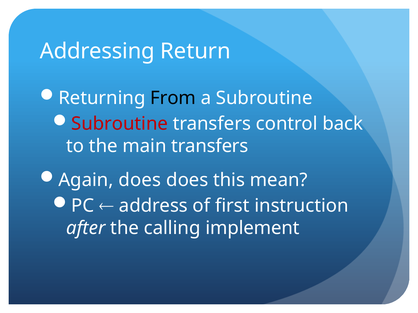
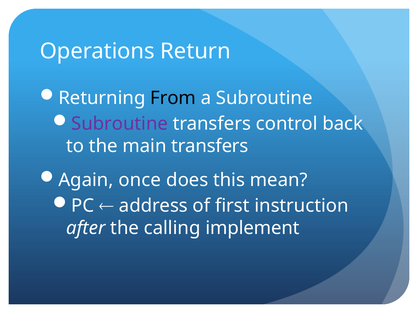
Addressing: Addressing -> Operations
Subroutine at (120, 124) colour: red -> purple
Again does: does -> once
